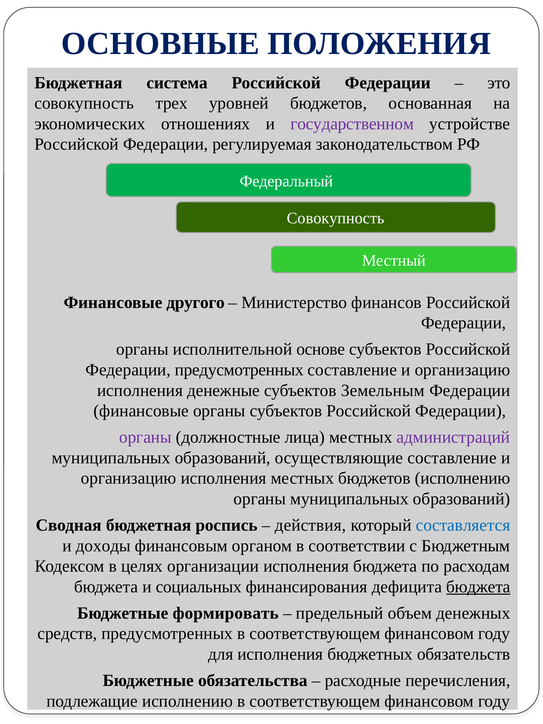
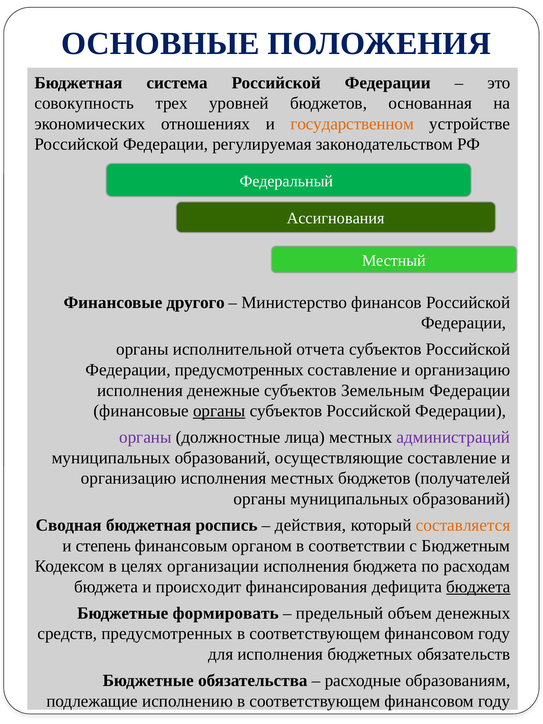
государственном colour: purple -> orange
Совокупность at (336, 218): Совокупность -> Ассигнования
основе: основе -> отчета
органы at (219, 411) underline: none -> present
бюджетов исполнению: исполнению -> получателей
составляется colour: blue -> orange
доходы: доходы -> степень
социальных: социальных -> происходит
перечисления: перечисления -> образованиям
